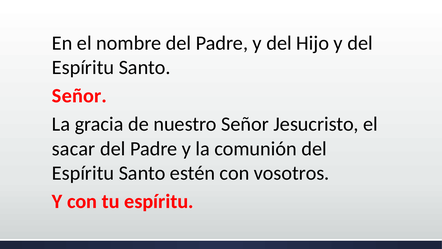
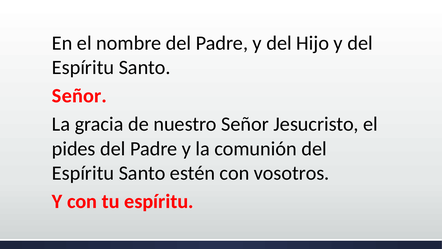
sacar: sacar -> pides
